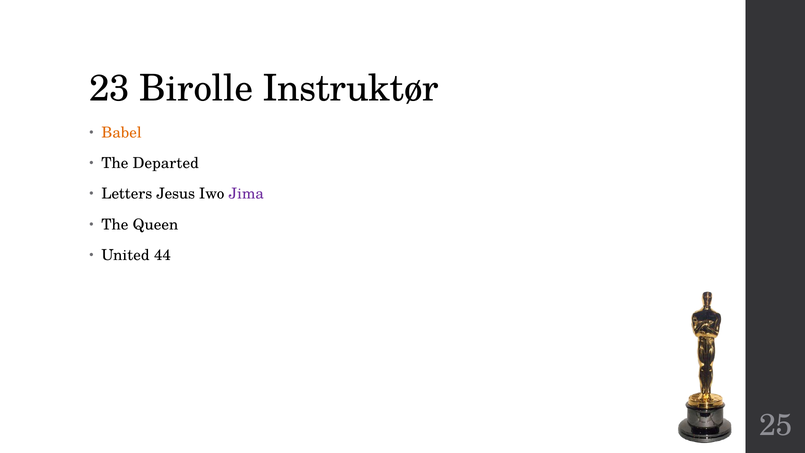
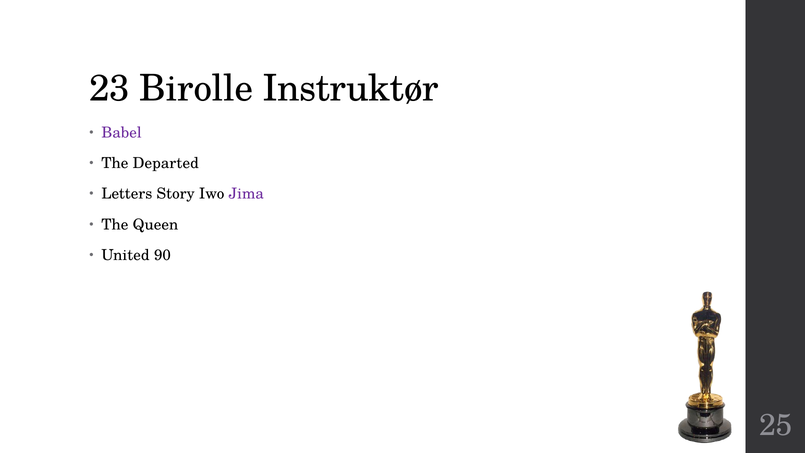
Babel colour: orange -> purple
Jesus: Jesus -> Story
44: 44 -> 90
